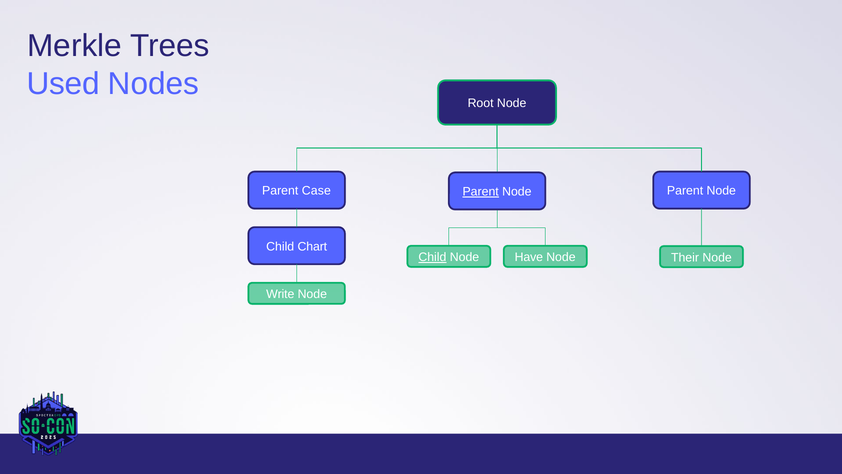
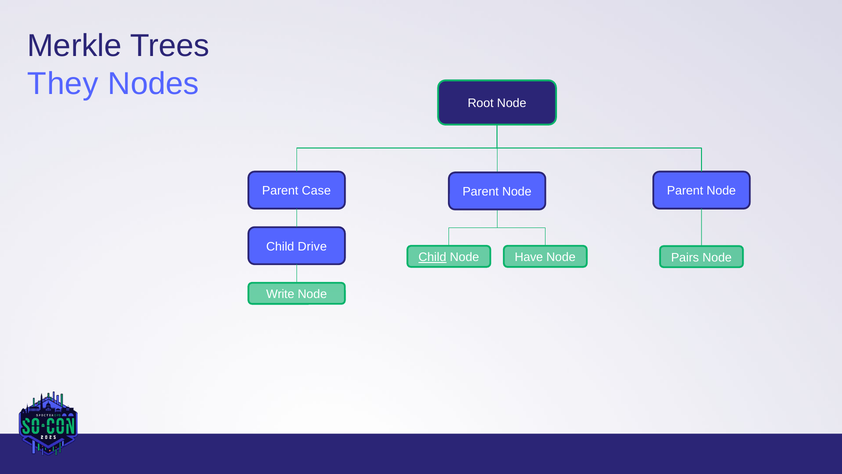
Used: Used -> They
Parent at (481, 192) underline: present -> none
Chart: Chart -> Drive
Their: Their -> Pairs
